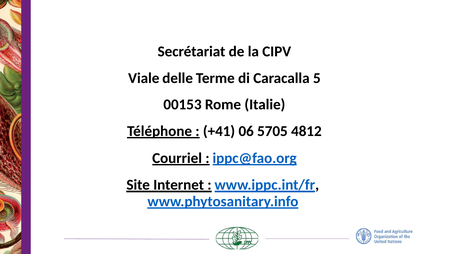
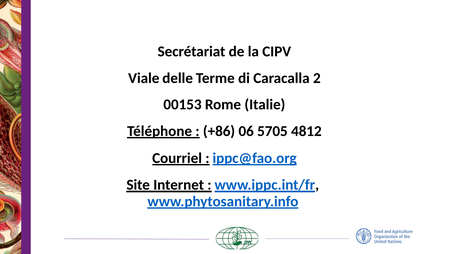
5: 5 -> 2
+41: +41 -> +86
